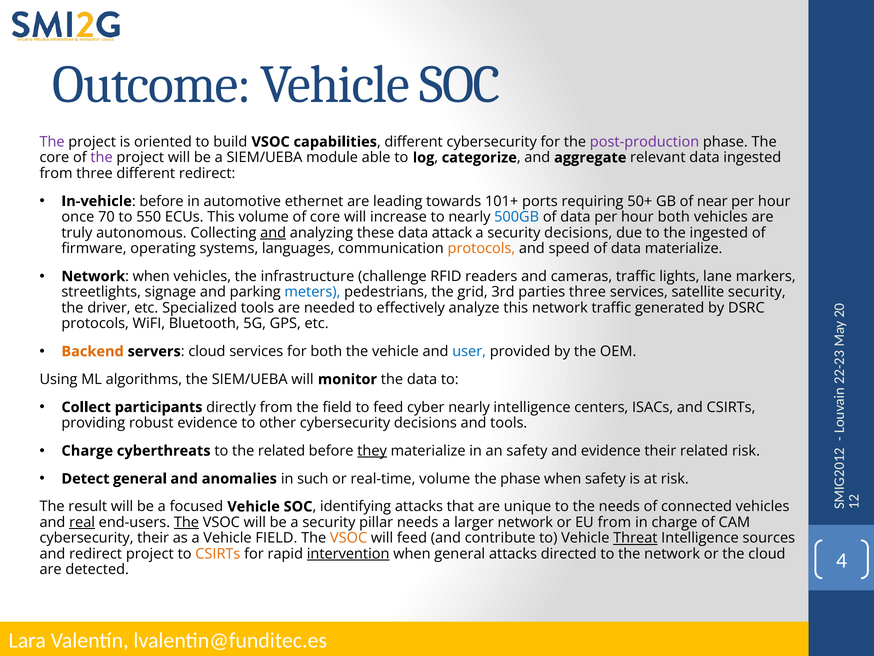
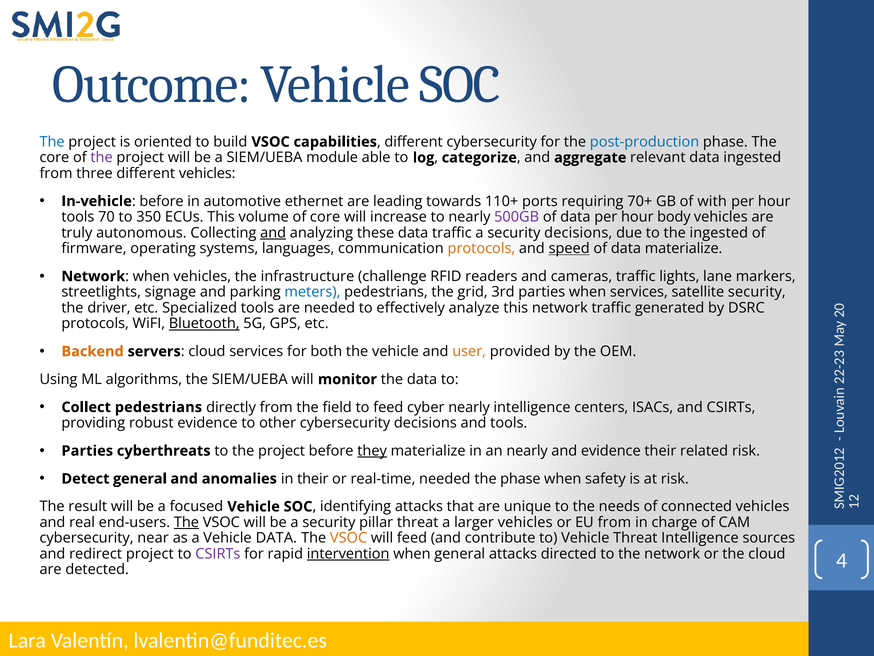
The at (52, 142) colour: purple -> blue
post-production colour: purple -> blue
different redirect: redirect -> vehicles
101+: 101+ -> 110+
50+: 50+ -> 70+
near: near -> with
once at (78, 217): once -> tools
550: 550 -> 350
500GB colour: blue -> purple
hour both: both -> body
data attack: attack -> traffic
speed underline: none -> present
parties three: three -> when
Bluetooth underline: none -> present
user colour: blue -> orange
Collect participants: participants -> pedestrians
Charge at (87, 451): Charge -> Parties
to the related: related -> project
an safety: safety -> nearly
in such: such -> their
real-time volume: volume -> needed
real underline: present -> none
pillar needs: needs -> threat
larger network: network -> vehicles
cybersecurity their: their -> near
Vehicle FIELD: FIELD -> DATA
Threat at (635, 538) underline: present -> none
CSIRTs at (218, 553) colour: orange -> purple
